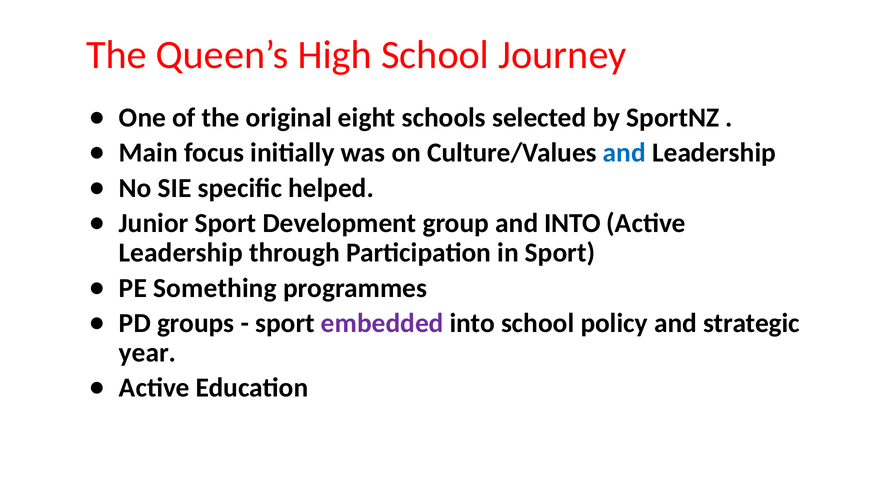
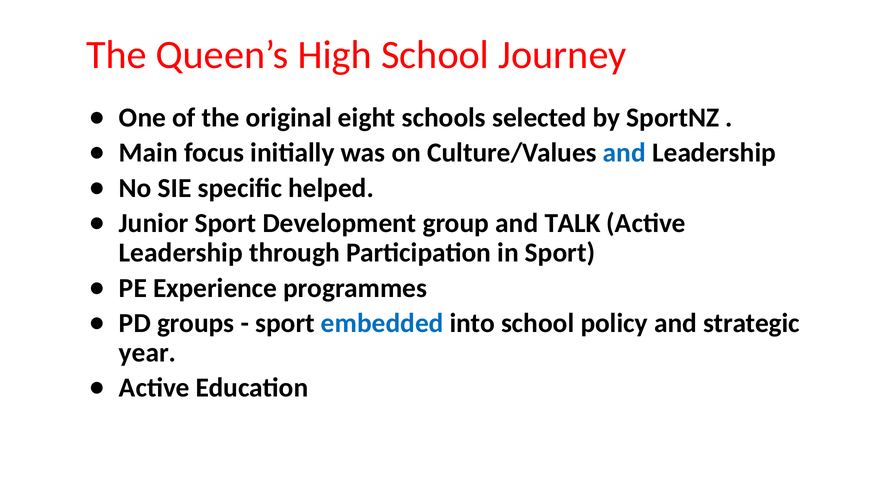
and INTO: INTO -> TALK
Something: Something -> Experience
embedded colour: purple -> blue
